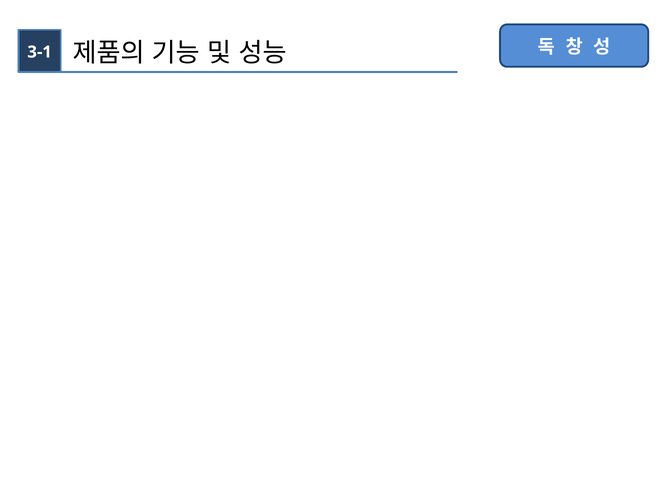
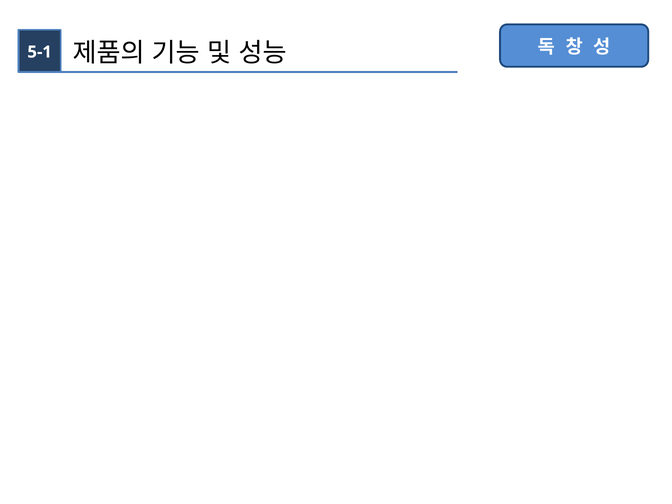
3-1: 3-1 -> 5-1
